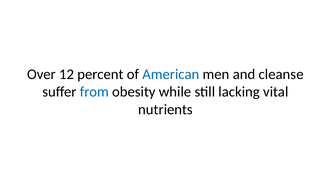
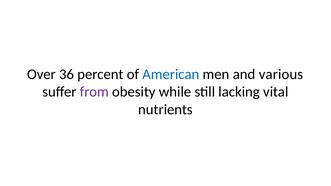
12: 12 -> 36
cleanse: cleanse -> various
from colour: blue -> purple
